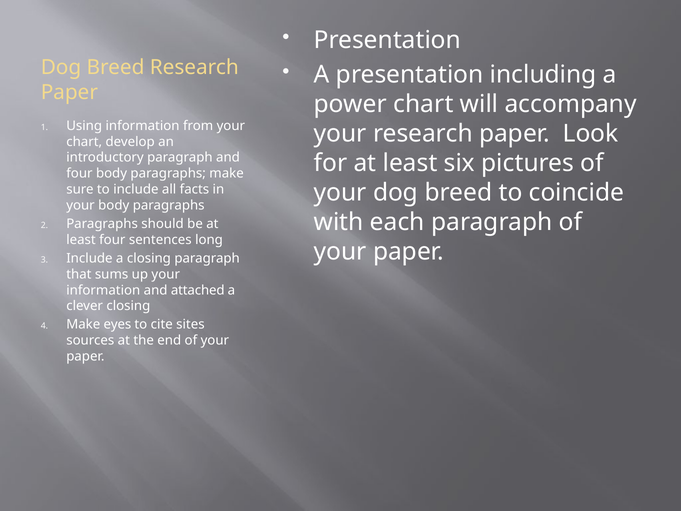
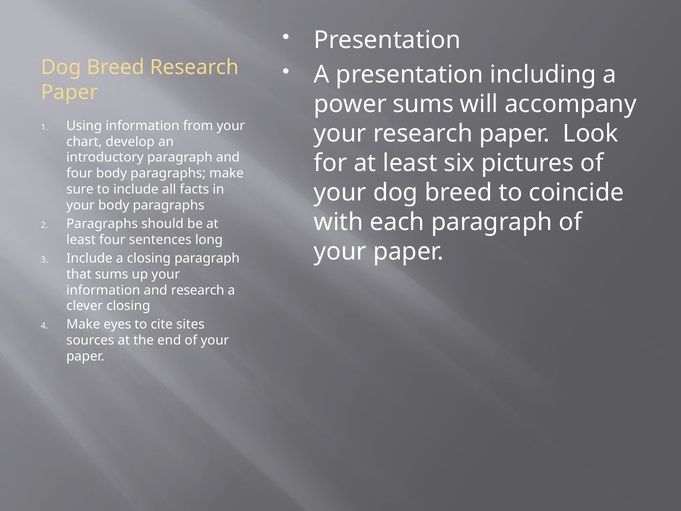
power chart: chart -> sums
and attached: attached -> research
